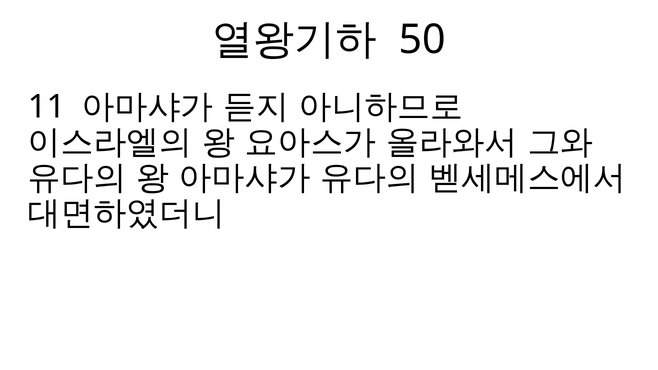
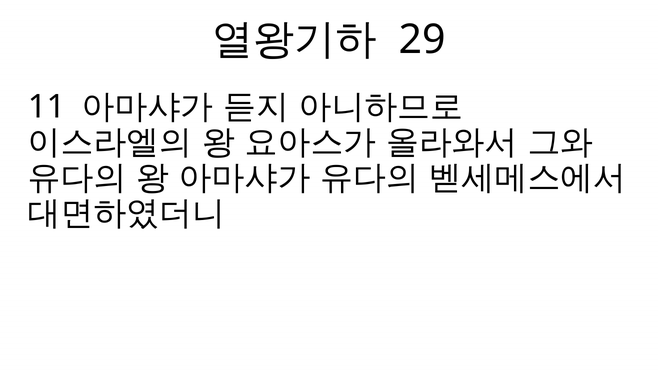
50: 50 -> 29
